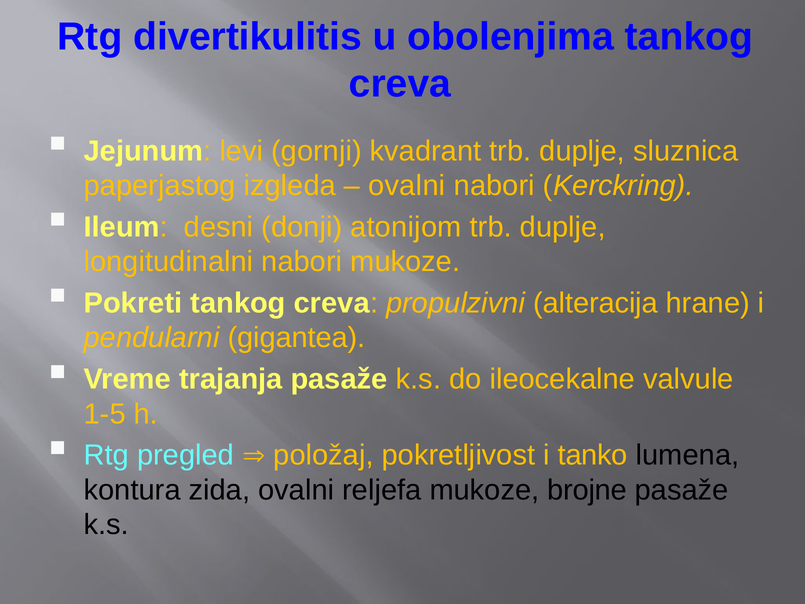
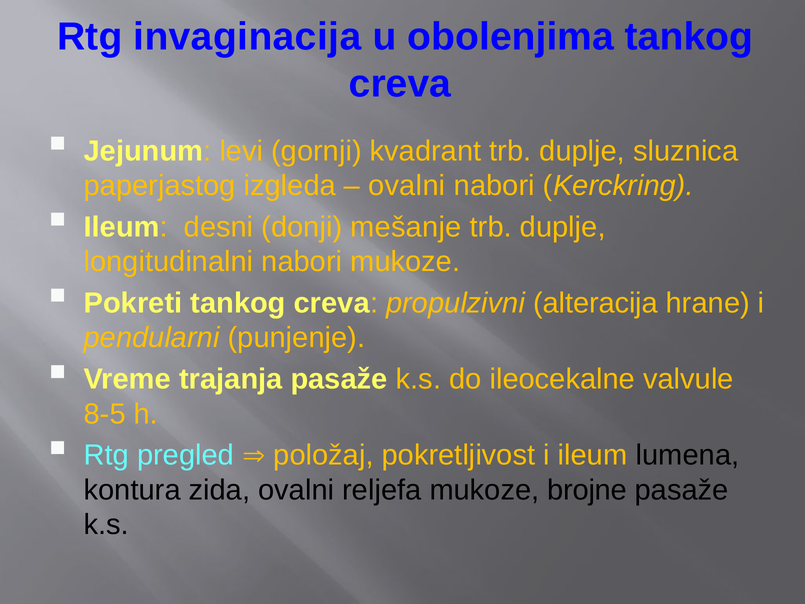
divertikulitis: divertikulitis -> invaginacija
atonijom: atonijom -> mešanje
gigantea: gigantea -> punjenje
1-5: 1-5 -> 8-5
i tanko: tanko -> ileum
